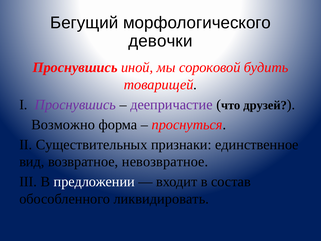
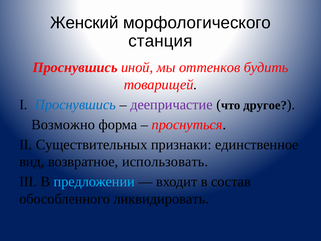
Бегущий: Бегущий -> Женский
девочки: девочки -> станция
сороковой: сороковой -> оттенков
Проснувшись at (75, 104) colour: purple -> blue
друзей: друзей -> другое
невозвратное: невозвратное -> использовать
предложении colour: white -> light blue
